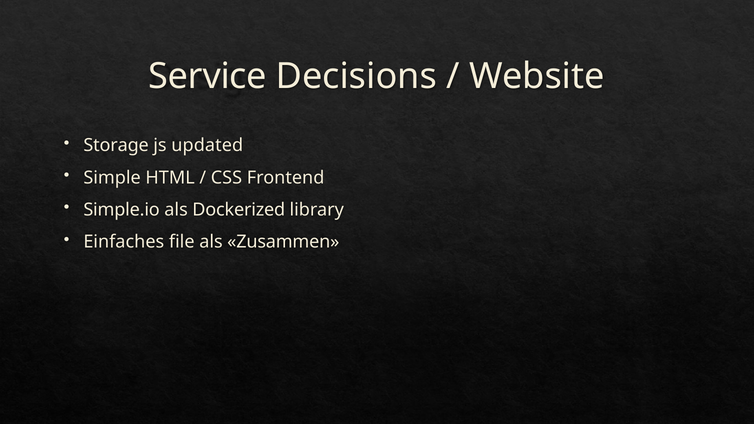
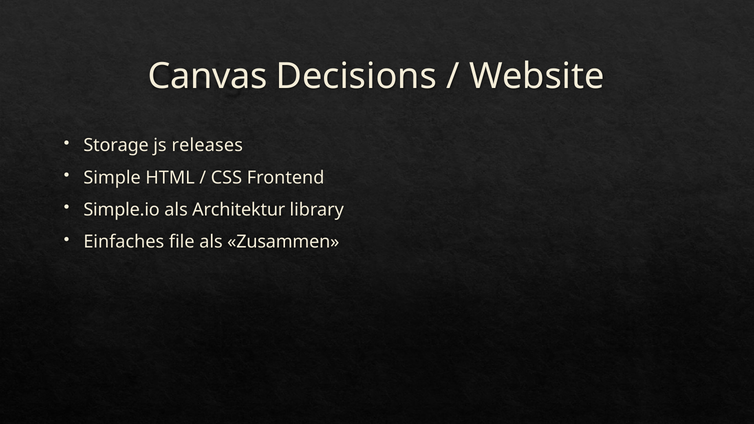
Service: Service -> Canvas
updated: updated -> releases
Dockerized: Dockerized -> Architektur
